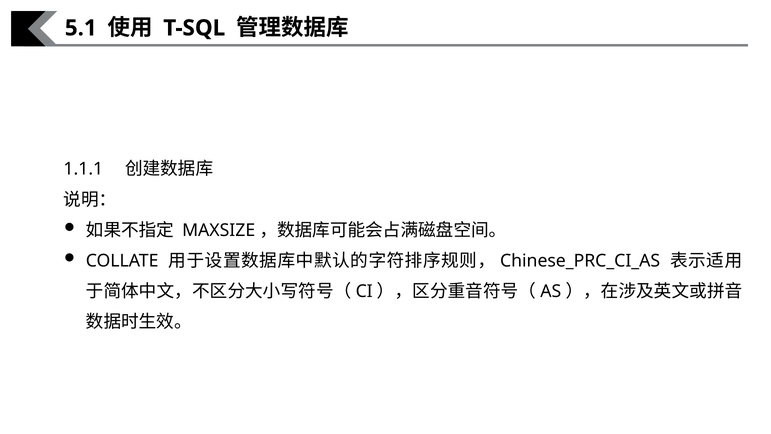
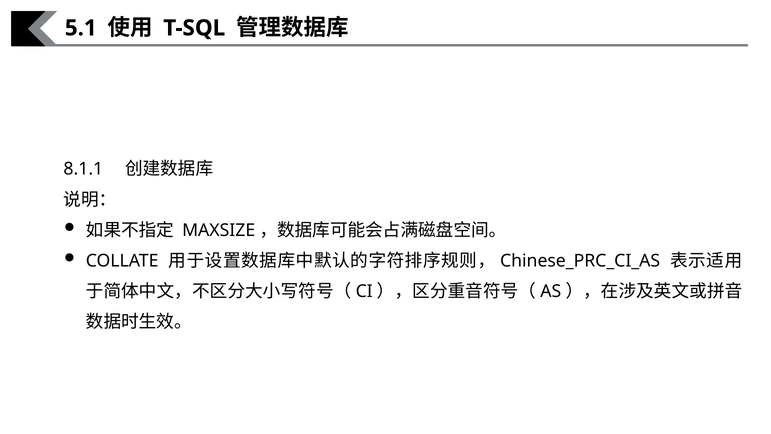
1.1.1: 1.1.1 -> 8.1.1
